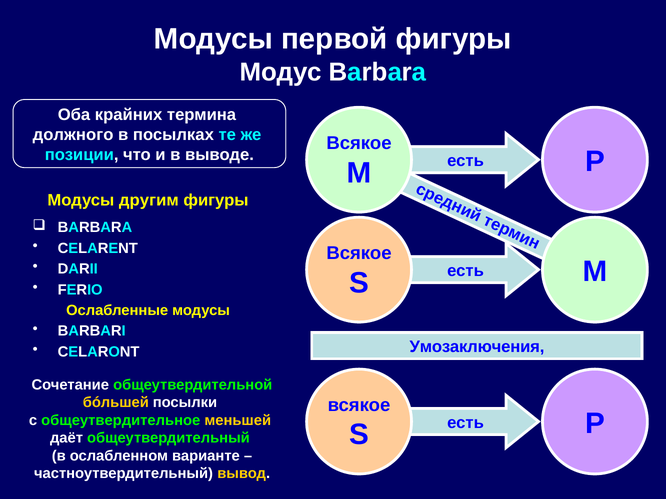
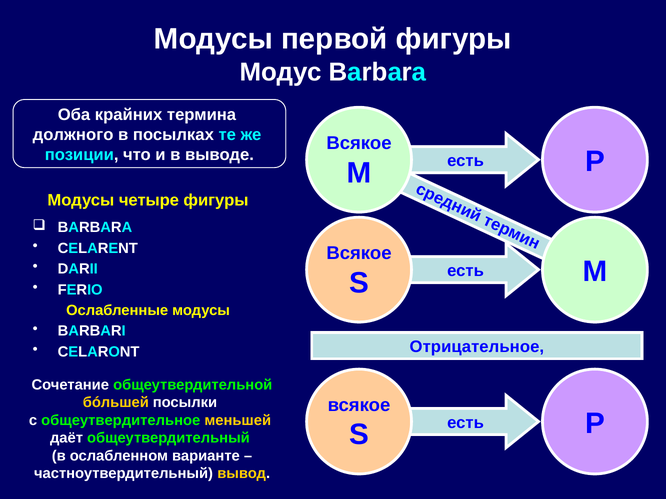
другим: другим -> четыре
Умозаключения: Умозаключения -> Отрицательное
